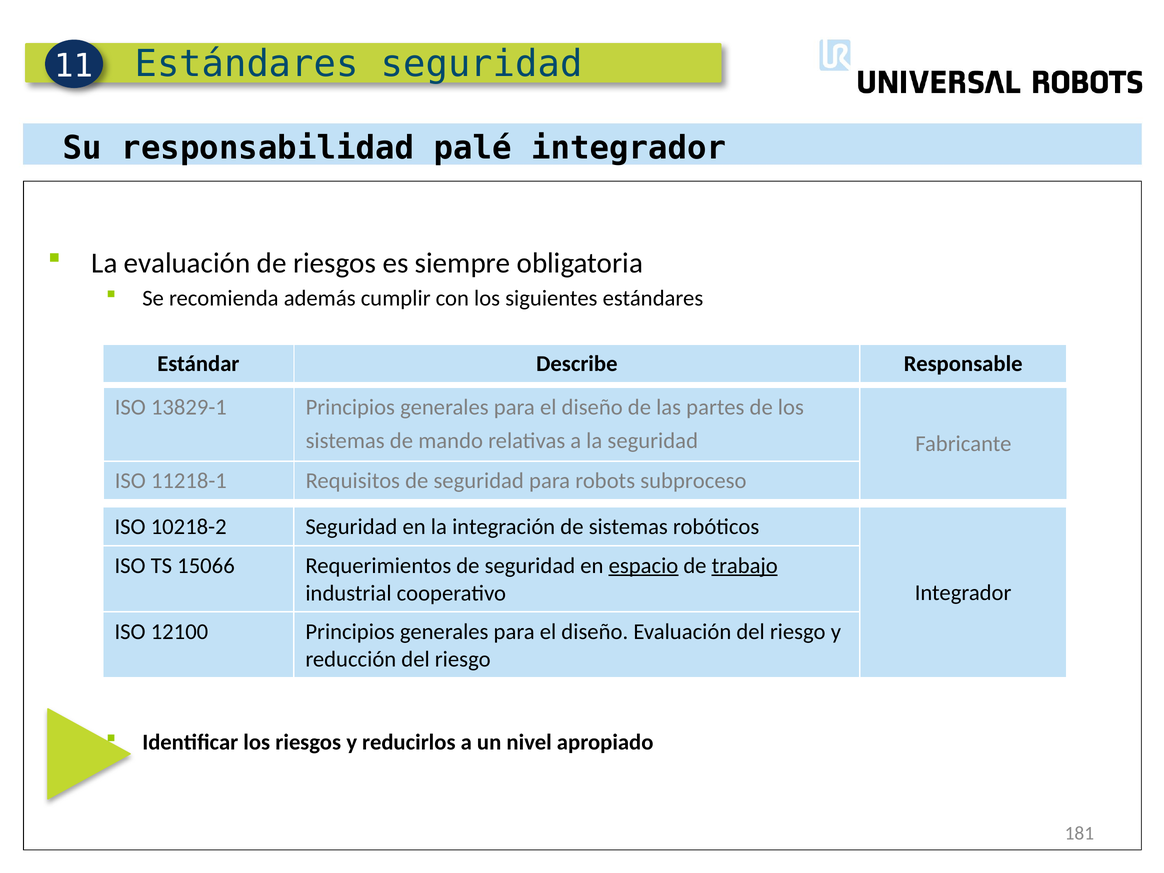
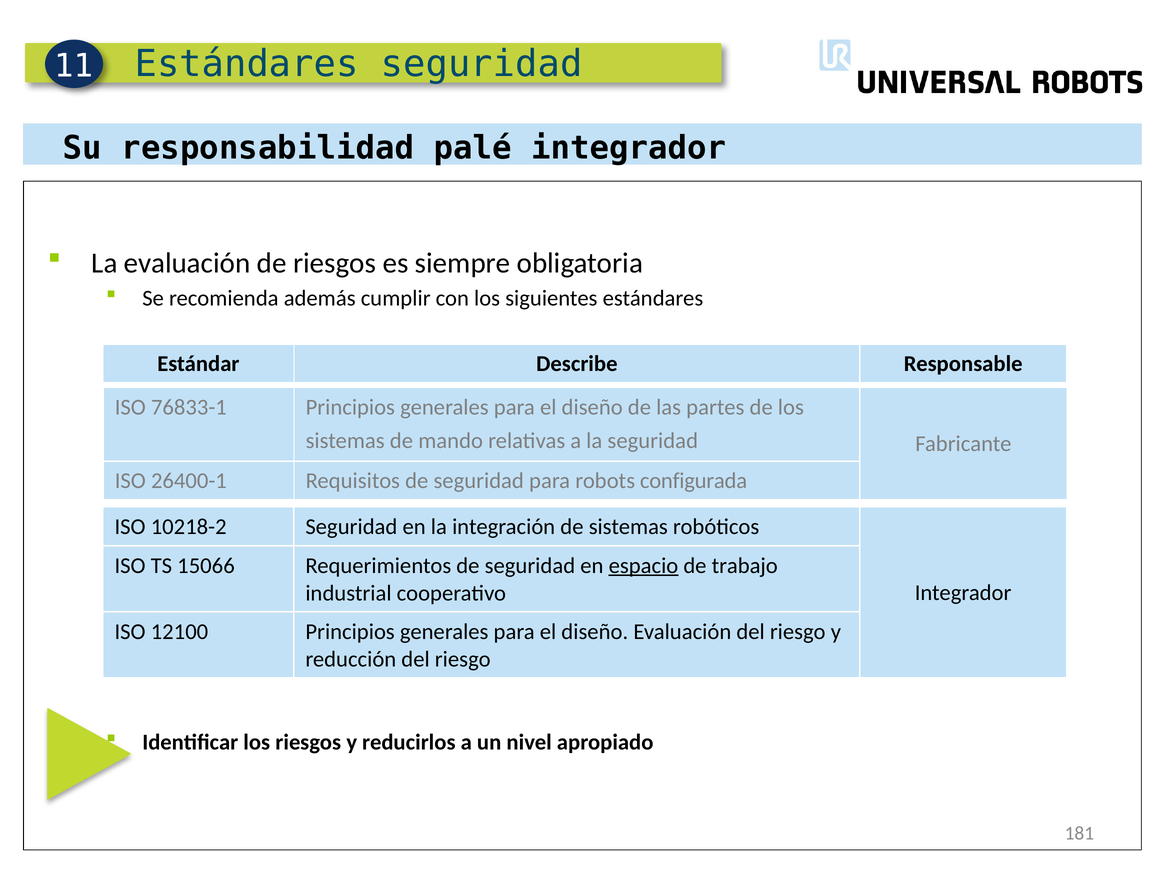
13829-1: 13829-1 -> 76833-1
11218-1: 11218-1 -> 26400-1
subproceso: subproceso -> configurada
trabajo underline: present -> none
